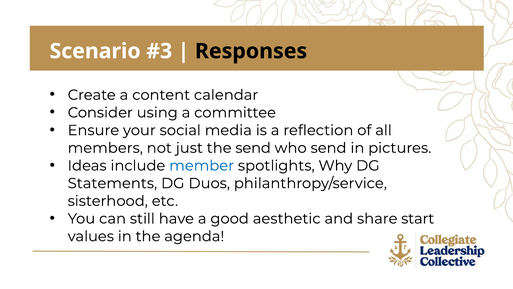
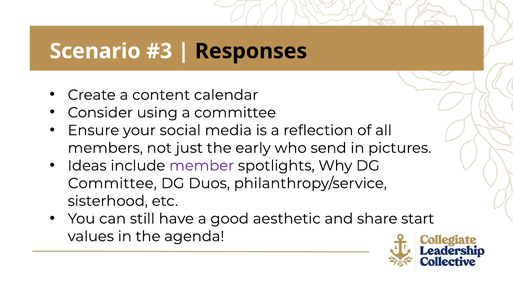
the send: send -> early
member colour: blue -> purple
Statements at (112, 183): Statements -> Committee
